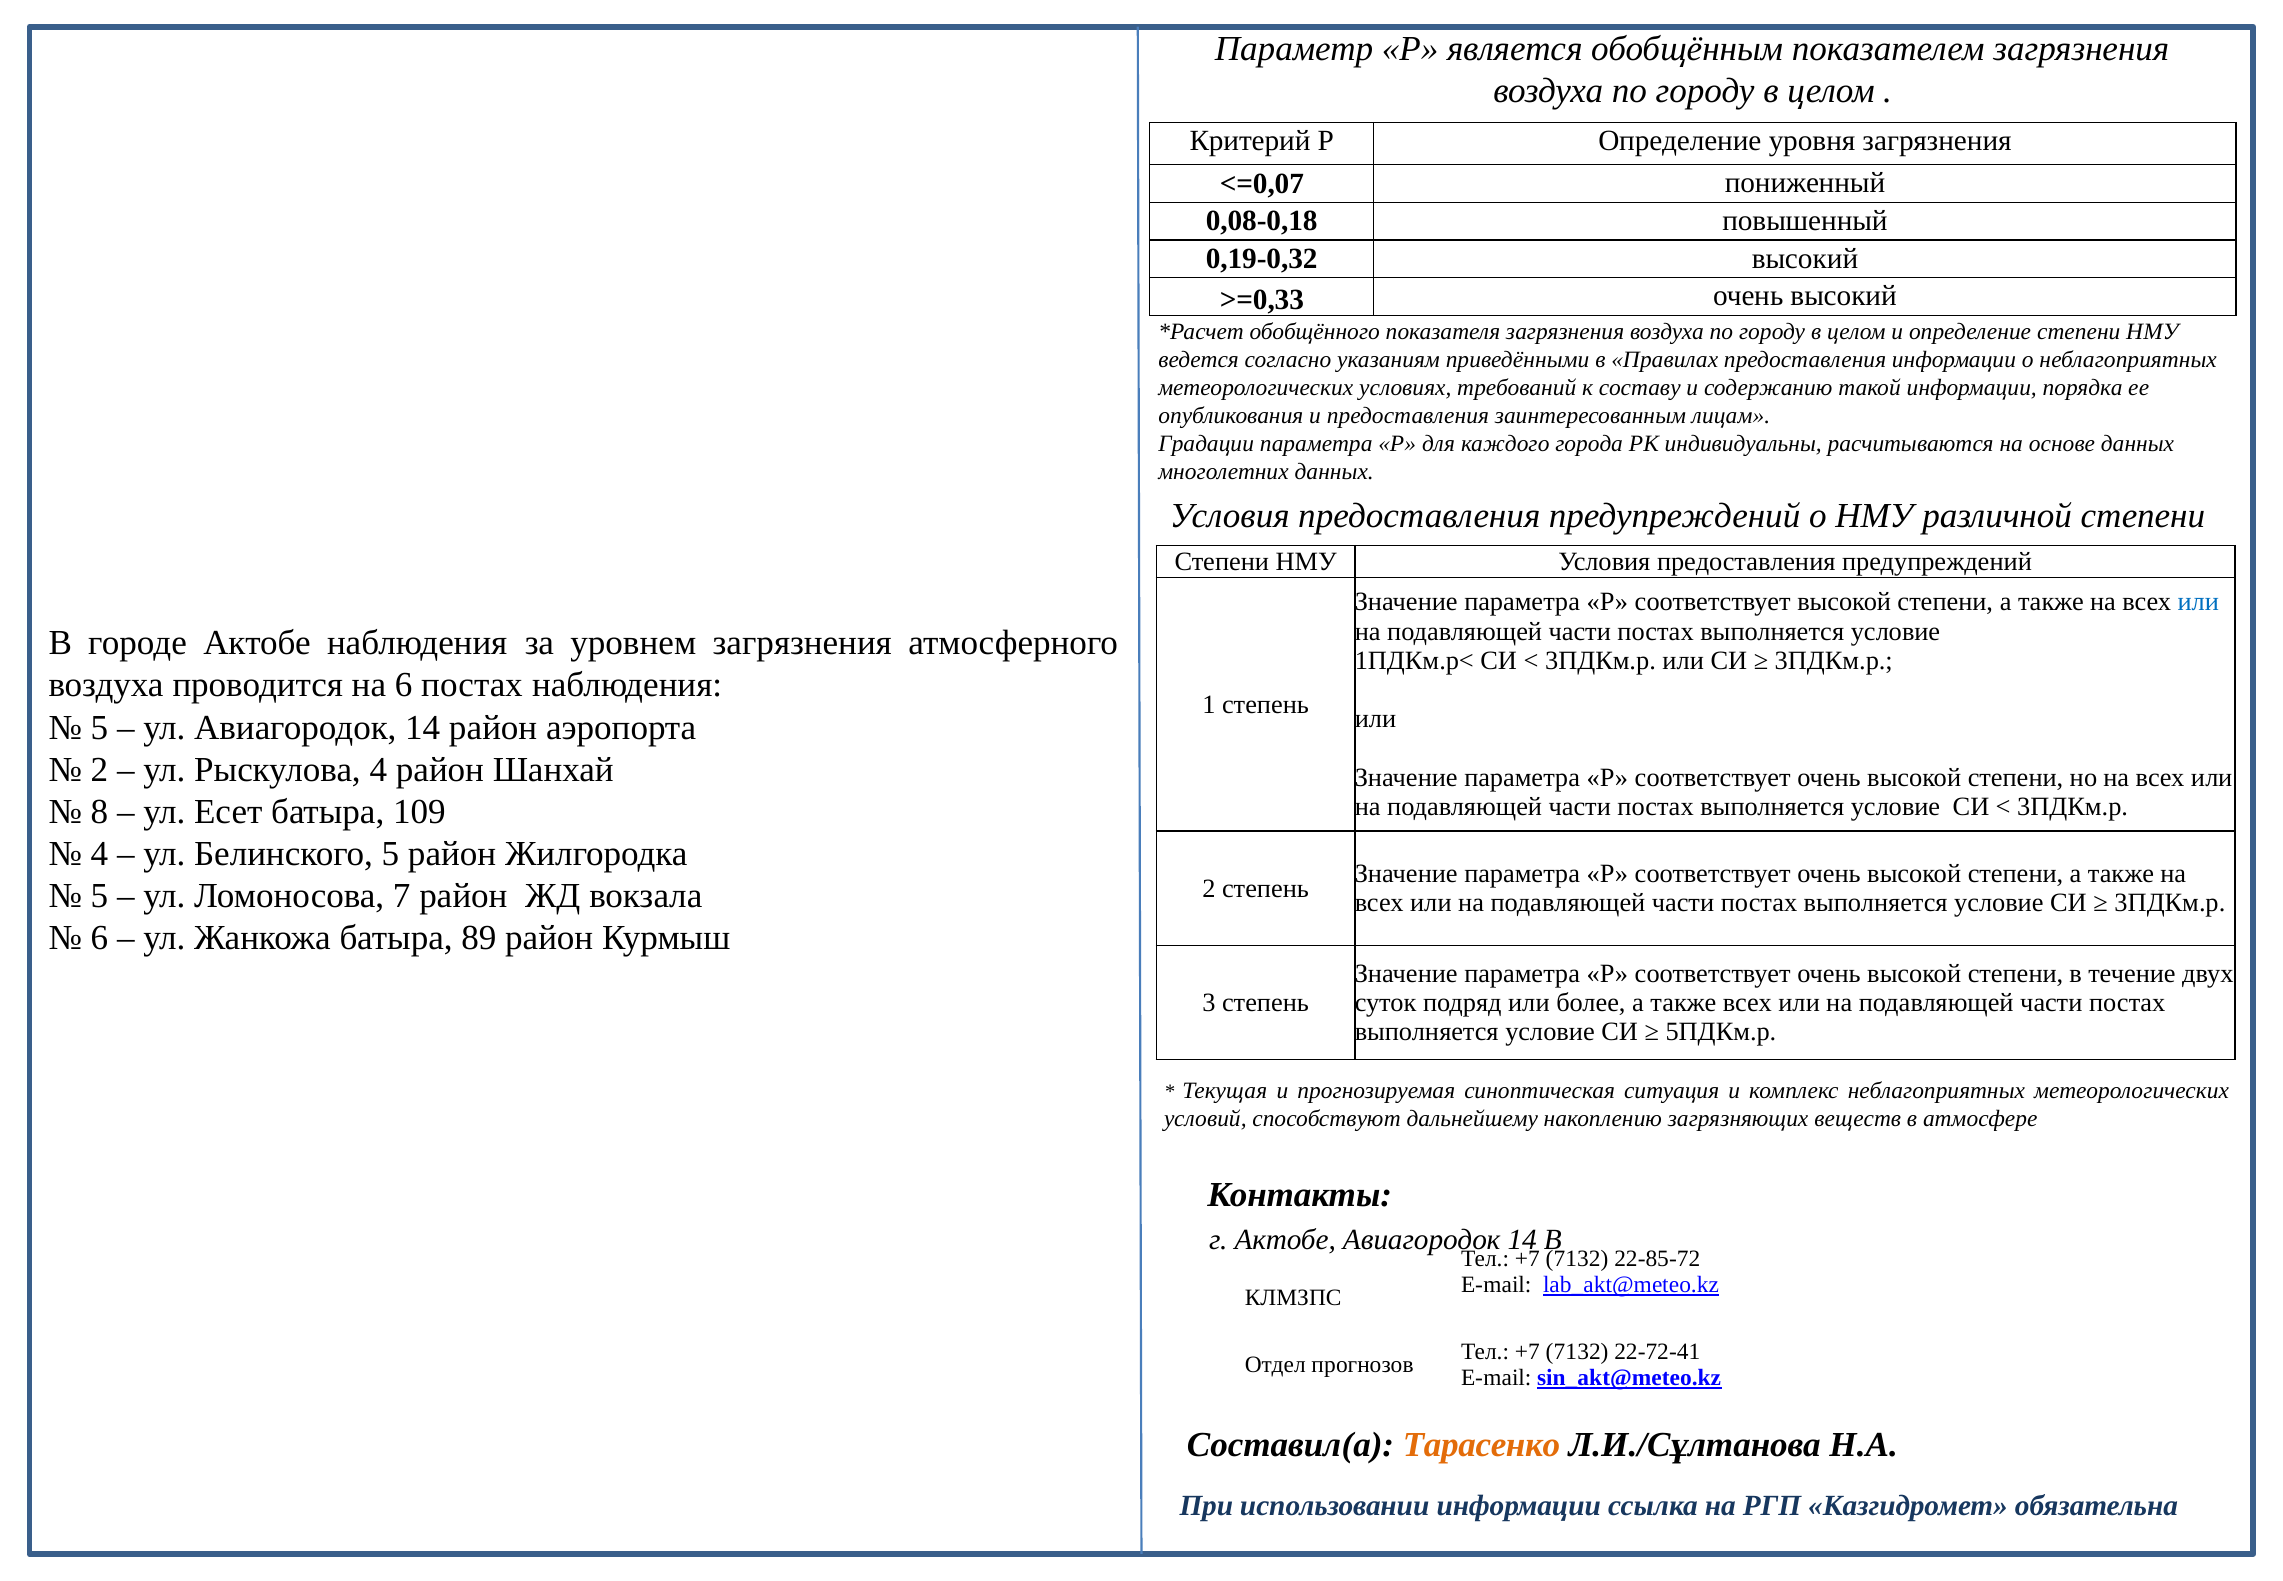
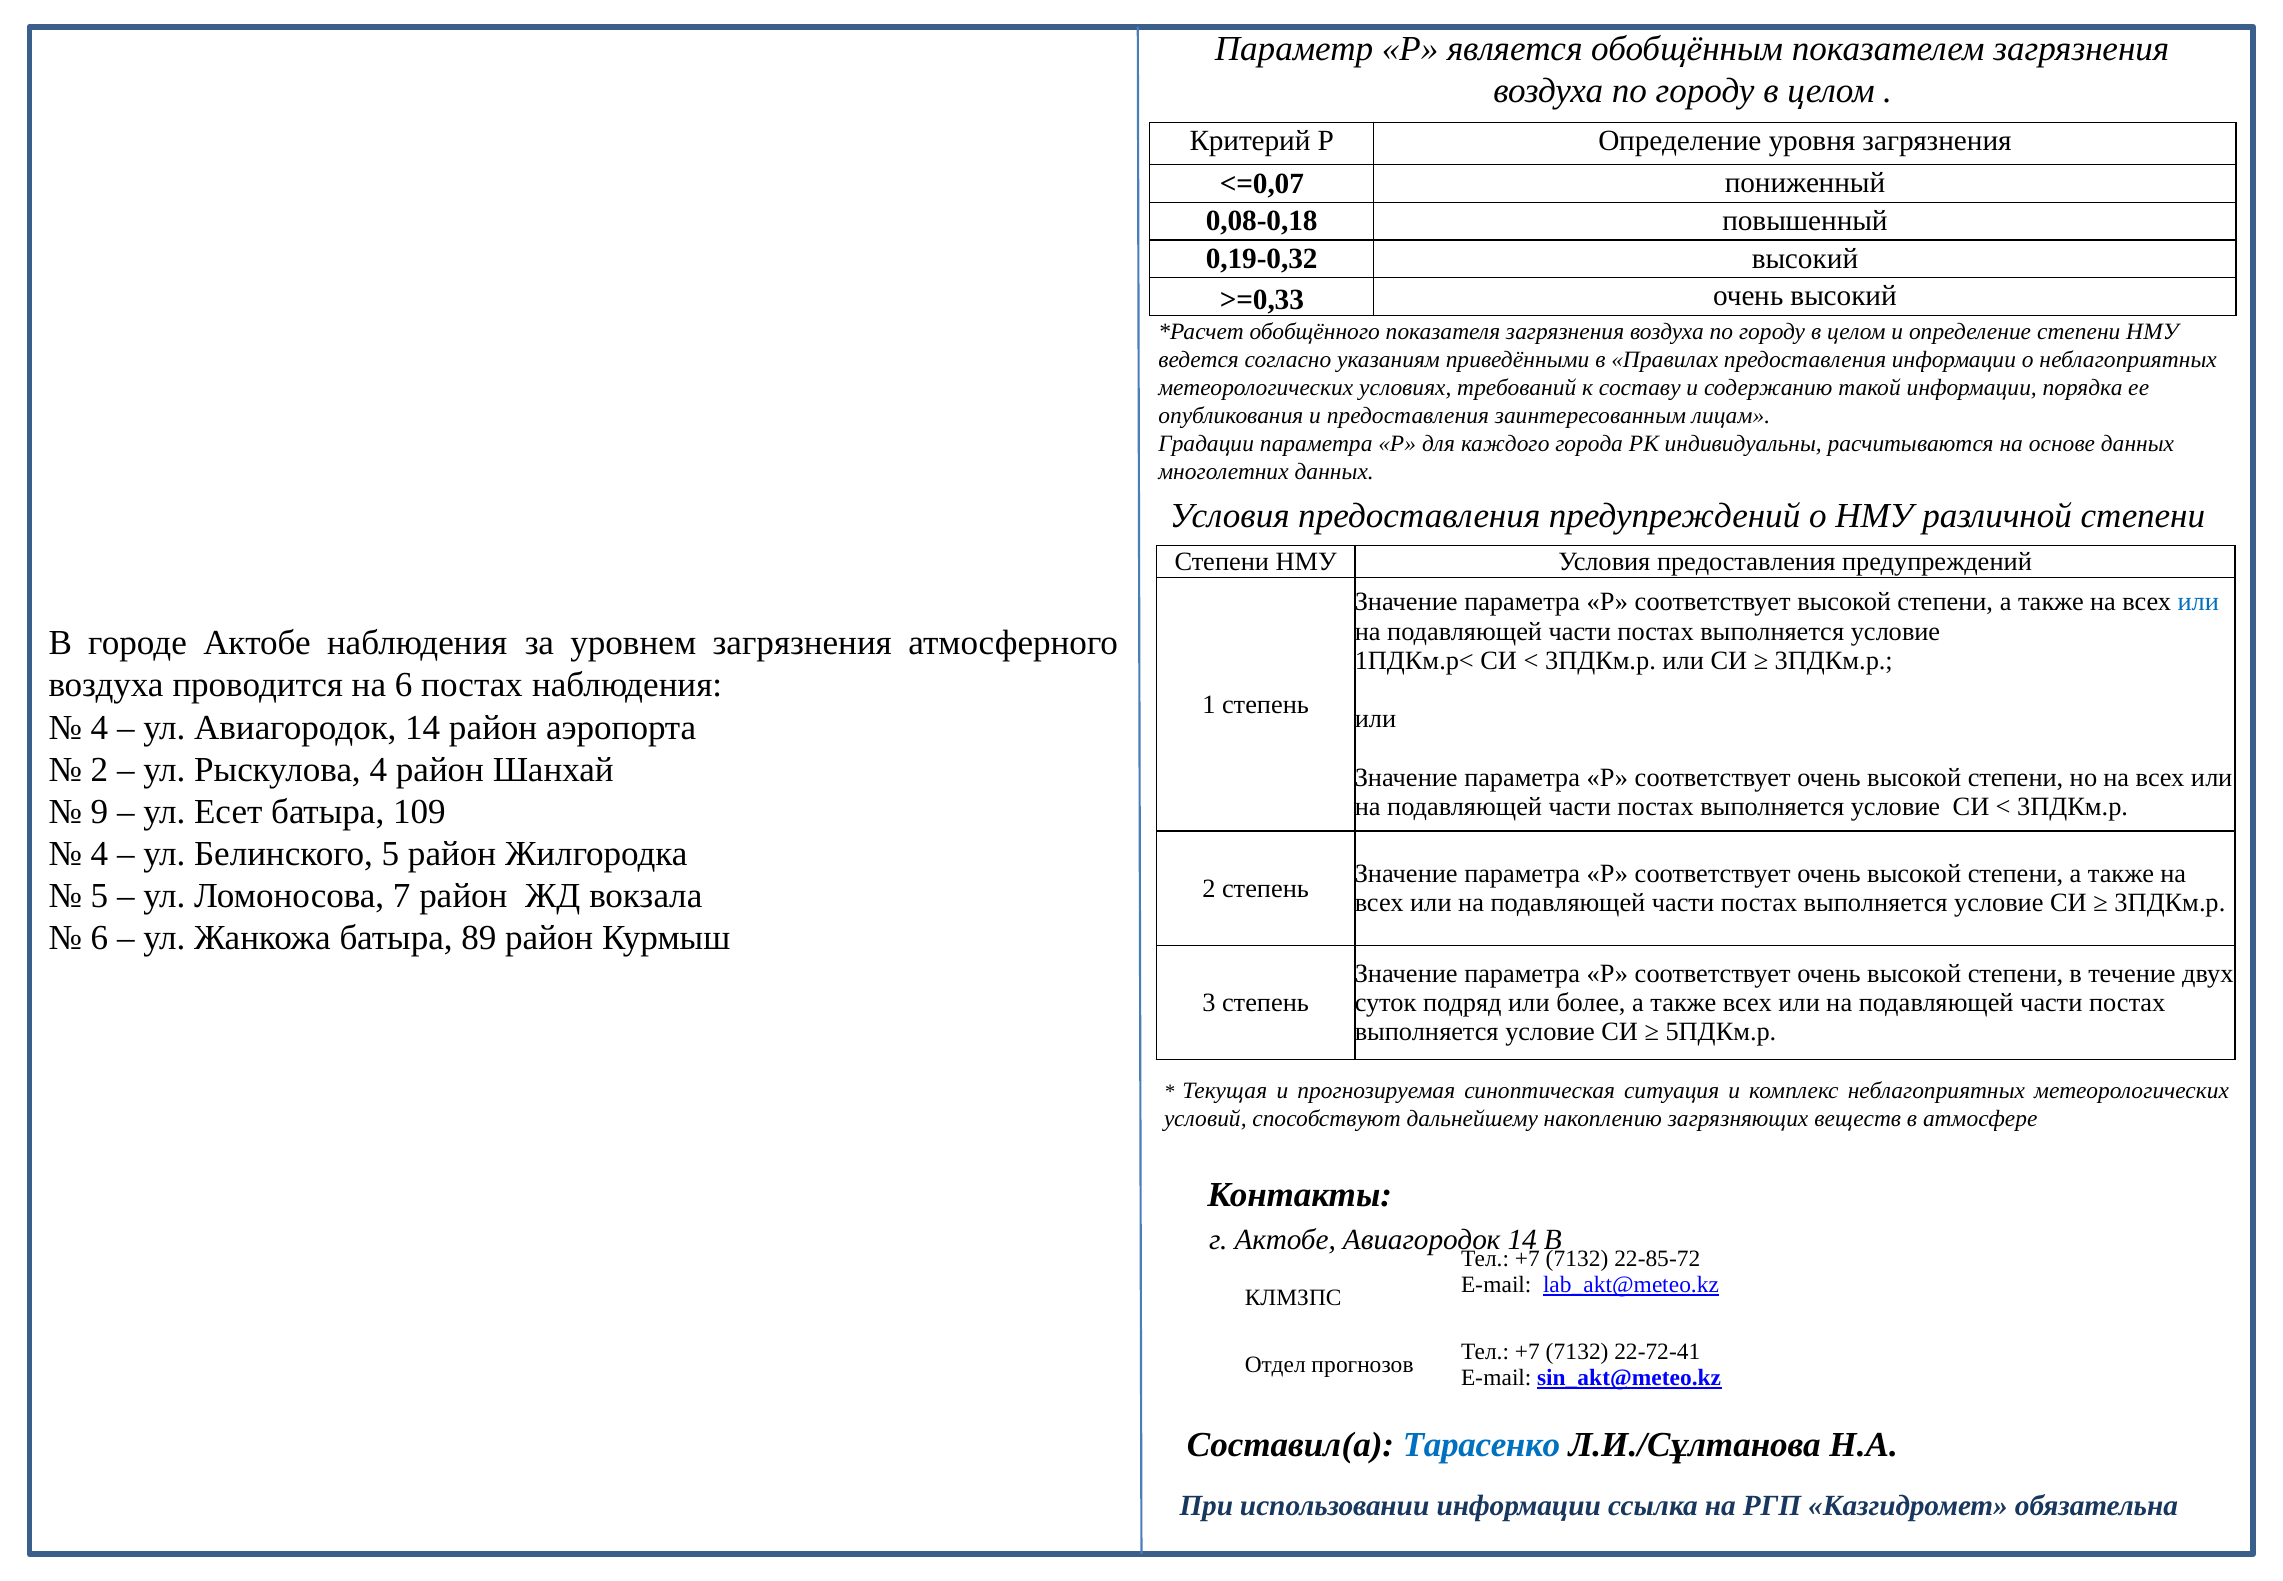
5 at (99, 727): 5 -> 4
8: 8 -> 9
Тарасенко colour: orange -> blue
